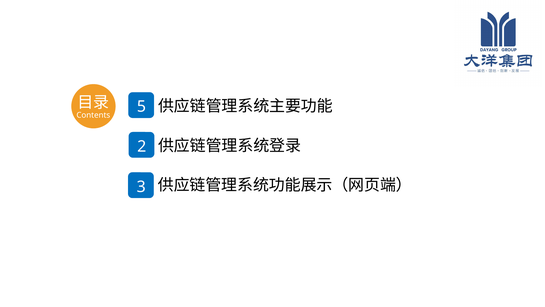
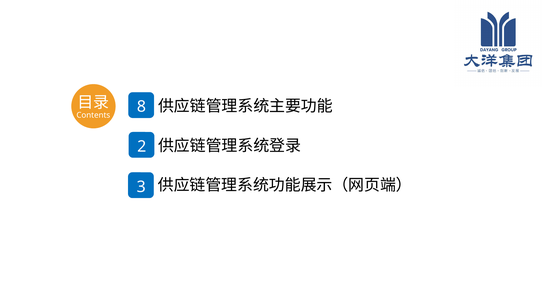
5: 5 -> 8
